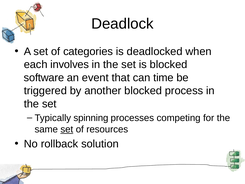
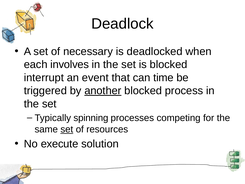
categories: categories -> necessary
software: software -> interrupt
another underline: none -> present
rollback: rollback -> execute
